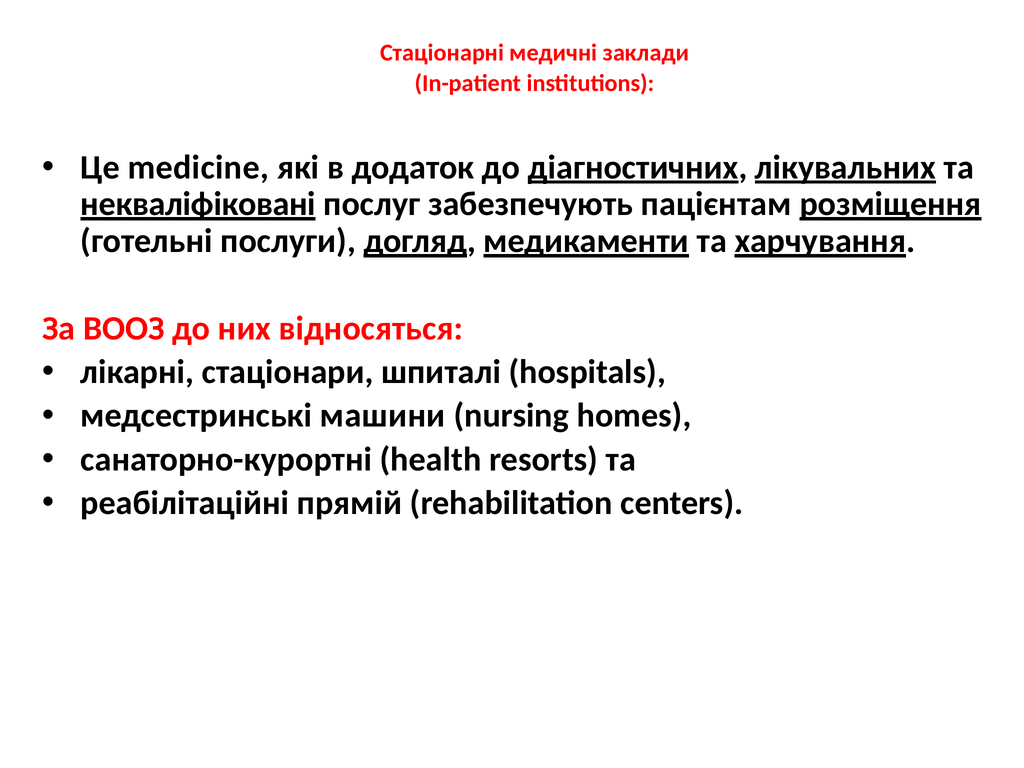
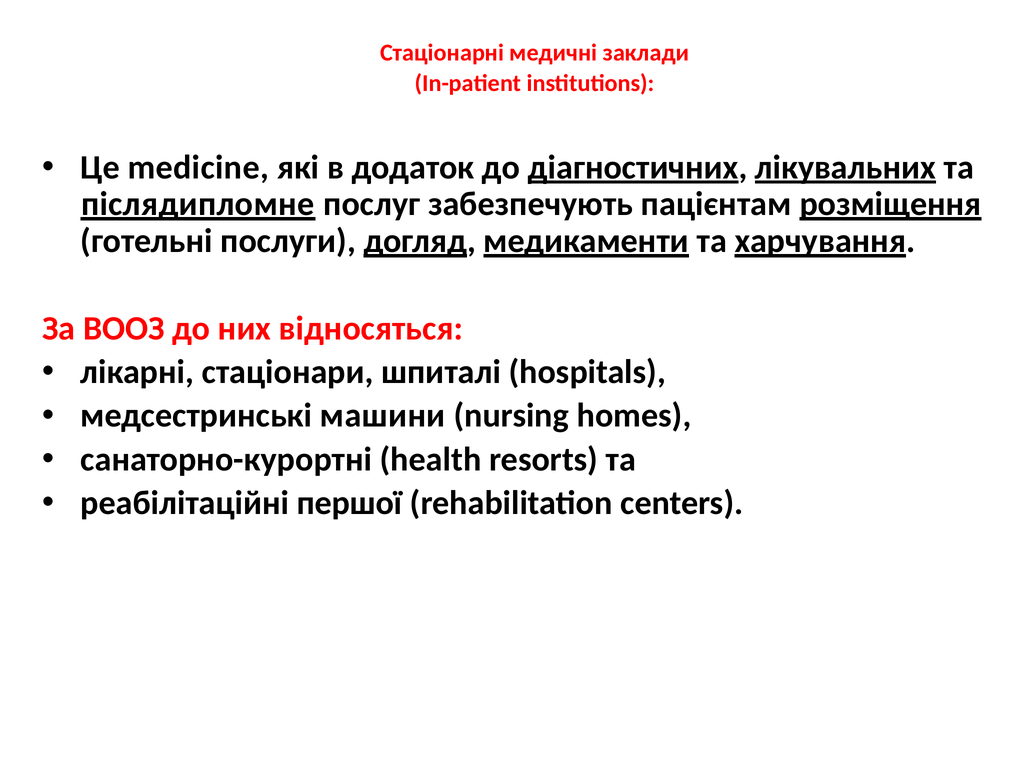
некваліфіковані: некваліфіковані -> післядипломне
прямій: прямій -> першої
